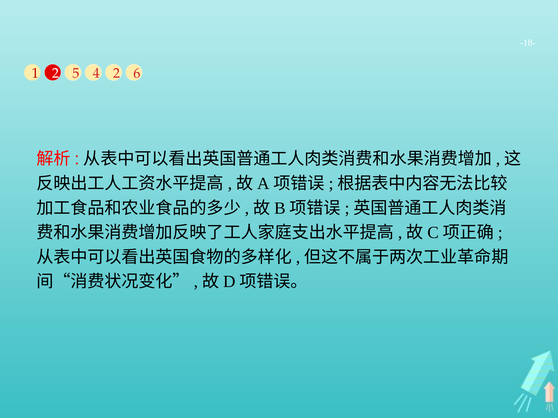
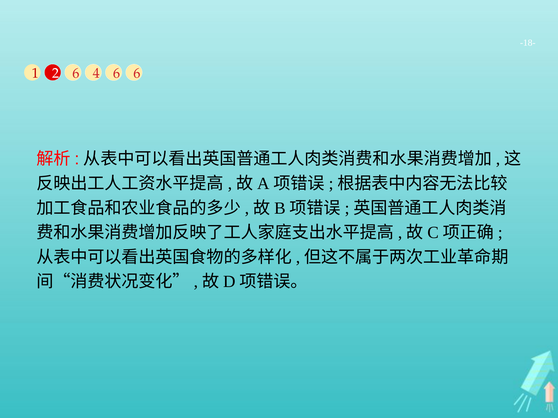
2 5: 5 -> 6
4 2: 2 -> 6
